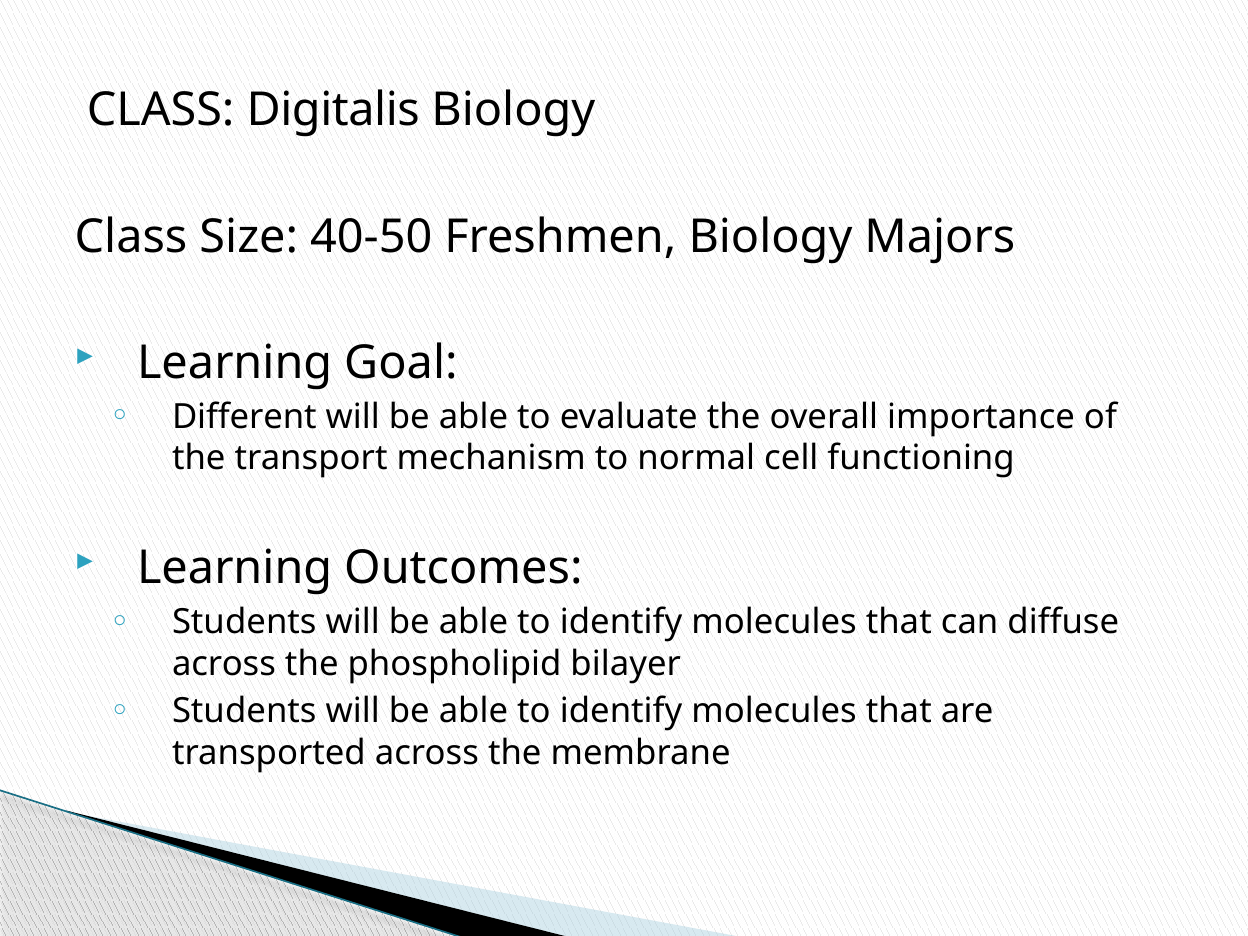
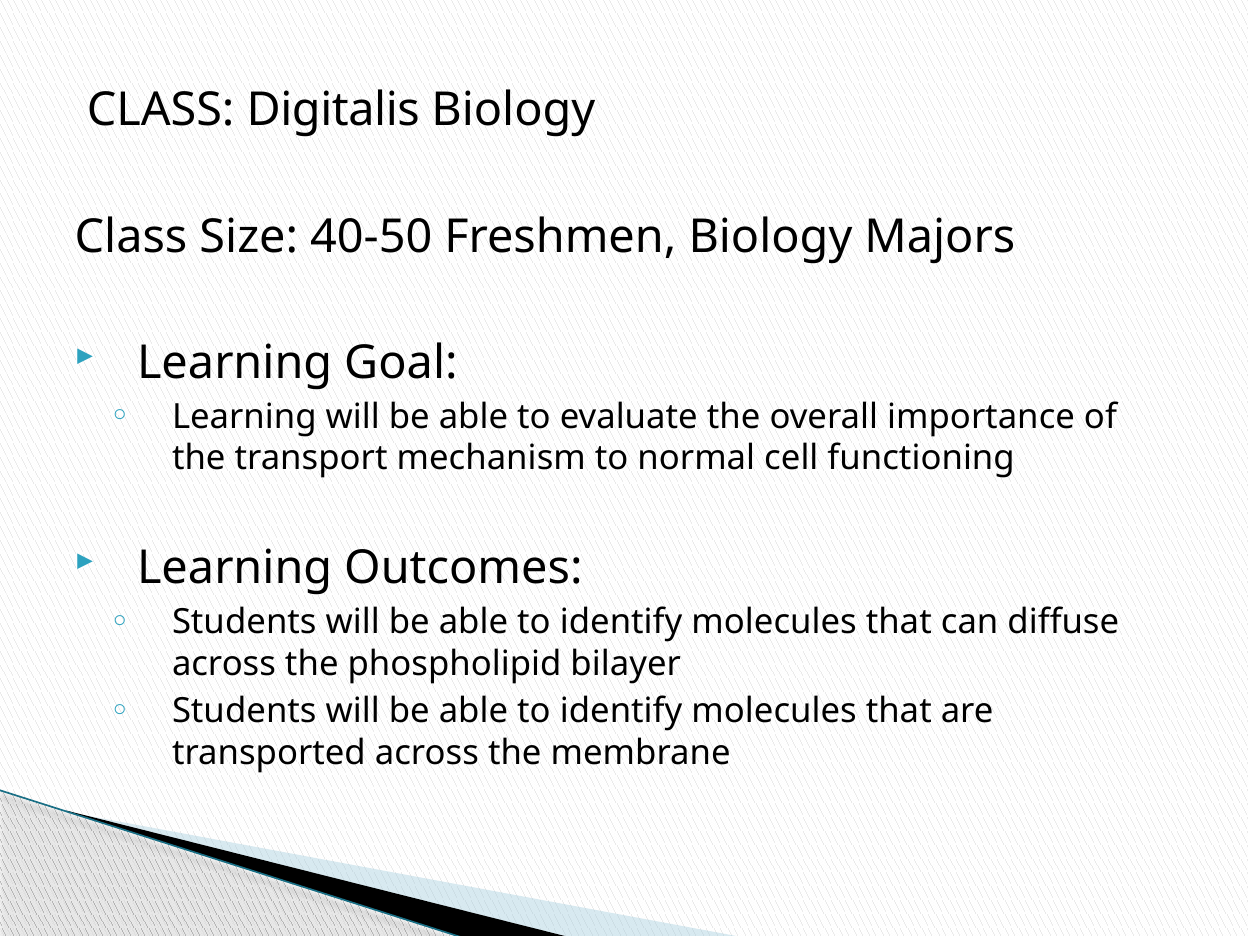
Different at (244, 417): Different -> Learning
